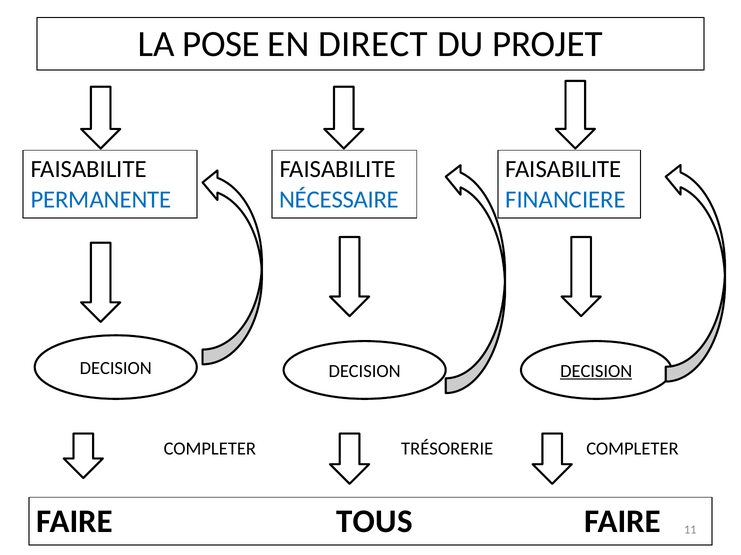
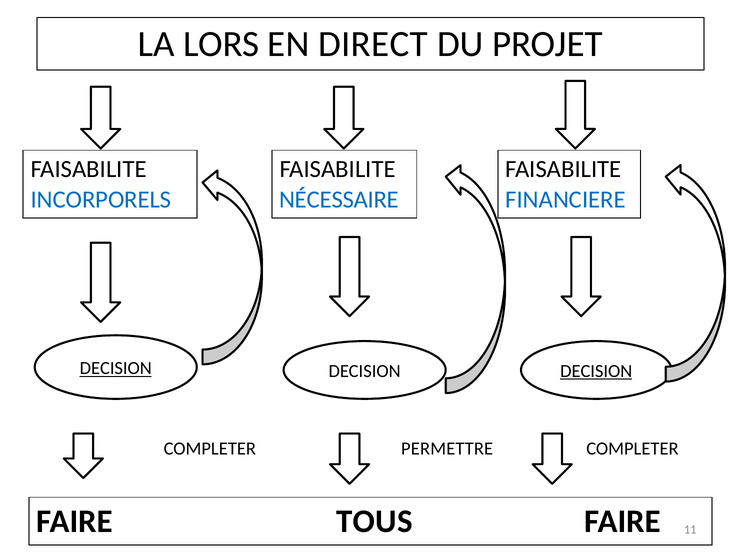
POSE: POSE -> LORS
PERMANENTE: PERMANENTE -> INCORPORELS
DECISION at (116, 369) underline: none -> present
TRÉSORERIE: TRÉSORERIE -> PERMETTRE
